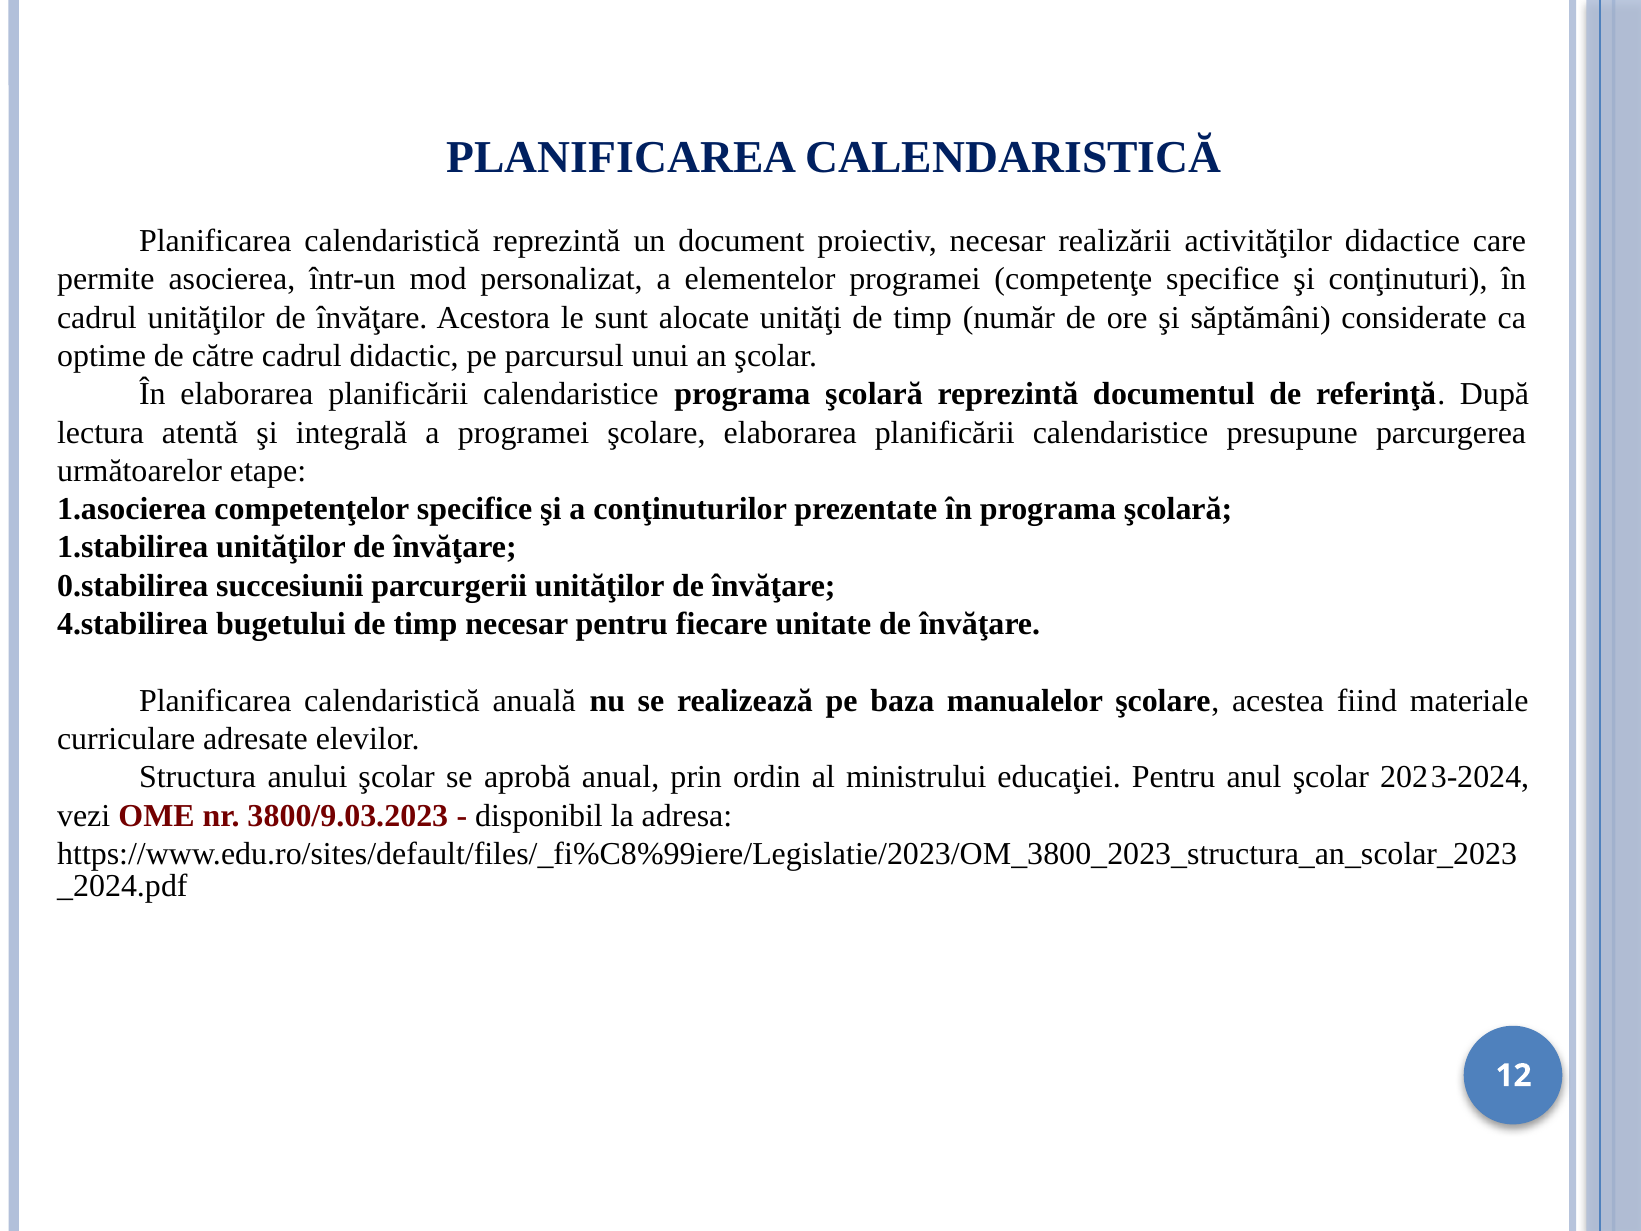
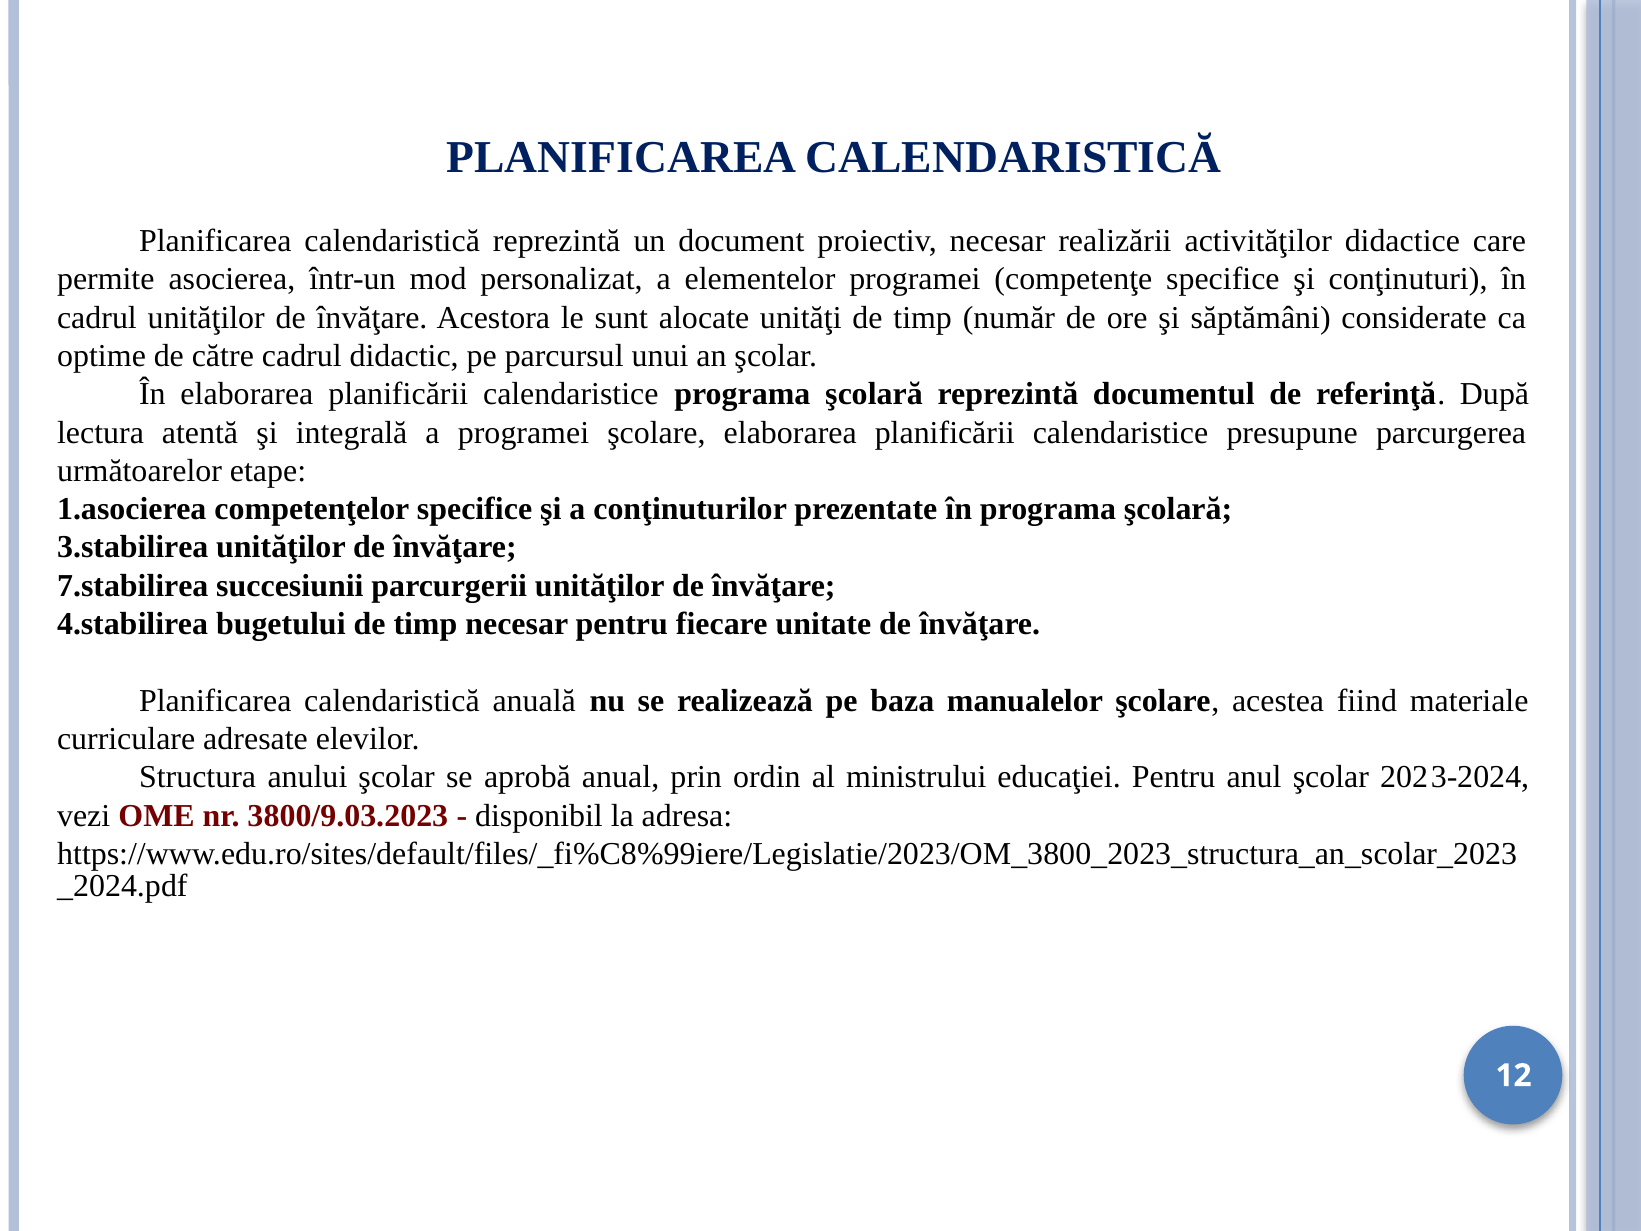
1.stabilirea: 1.stabilirea -> 3.stabilirea
0.stabilirea: 0.stabilirea -> 7.stabilirea
